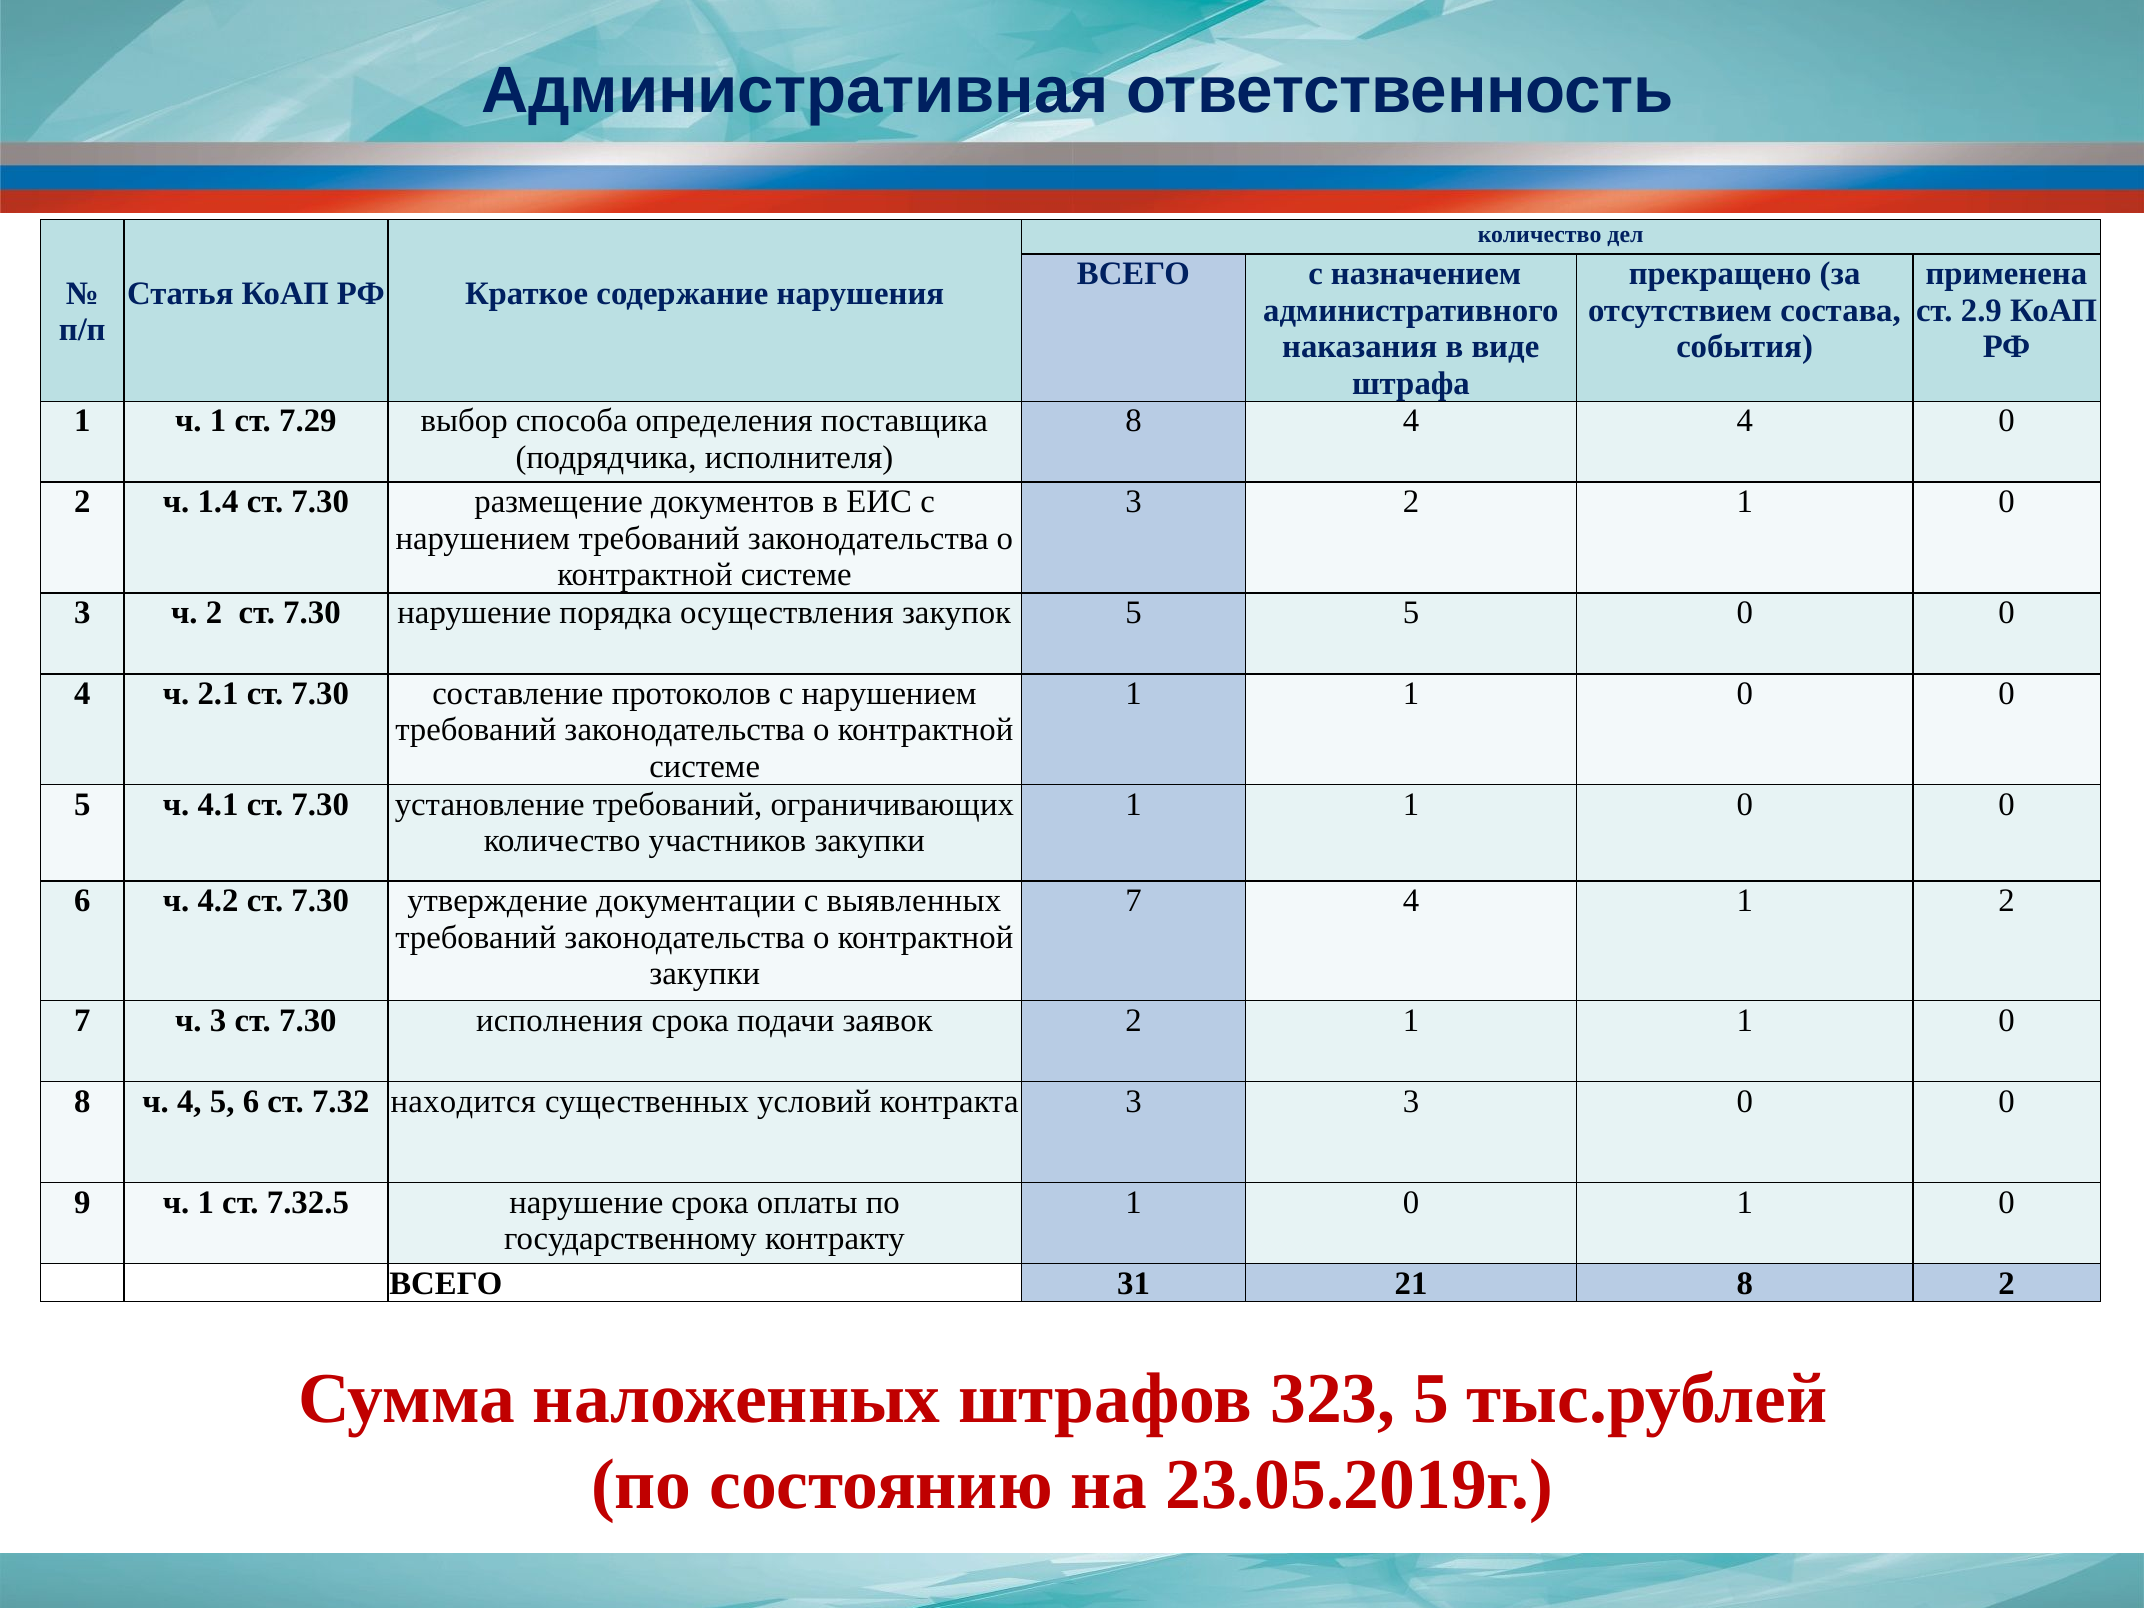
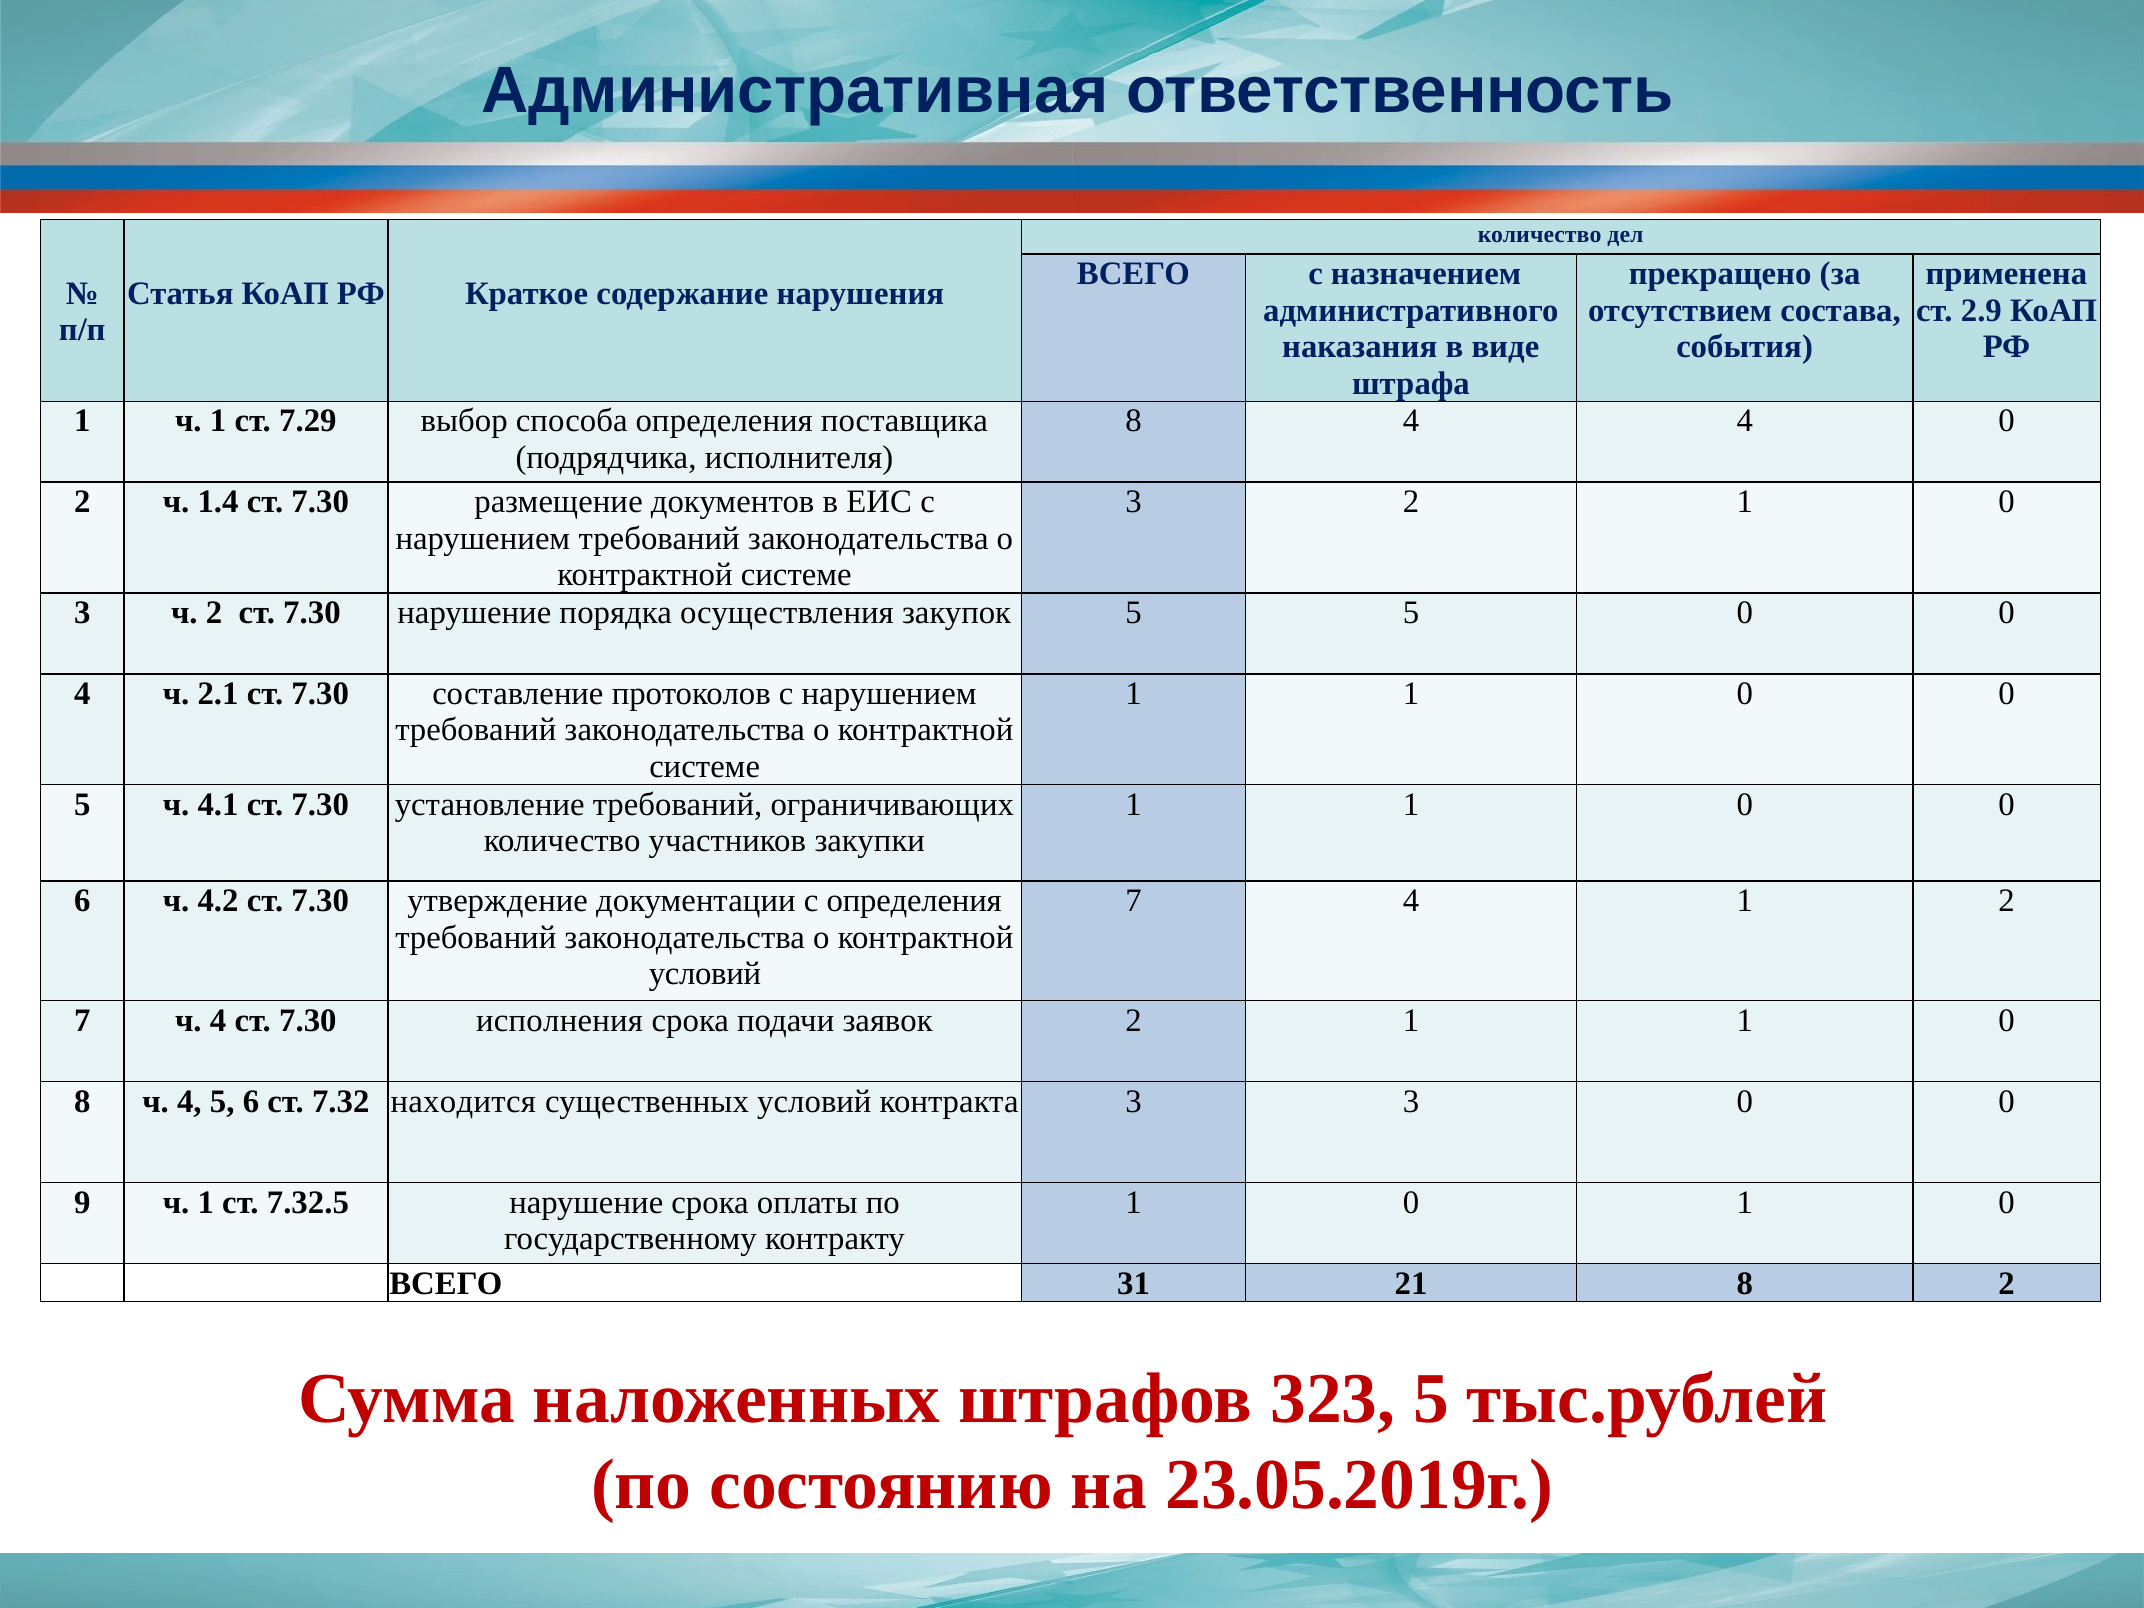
с выявленных: выявленных -> определения
закупки at (705, 974): закупки -> условий
7 ч 3: 3 -> 4
